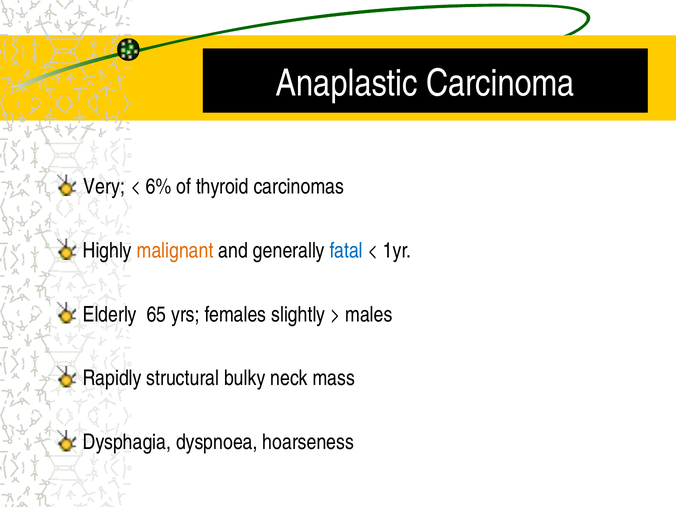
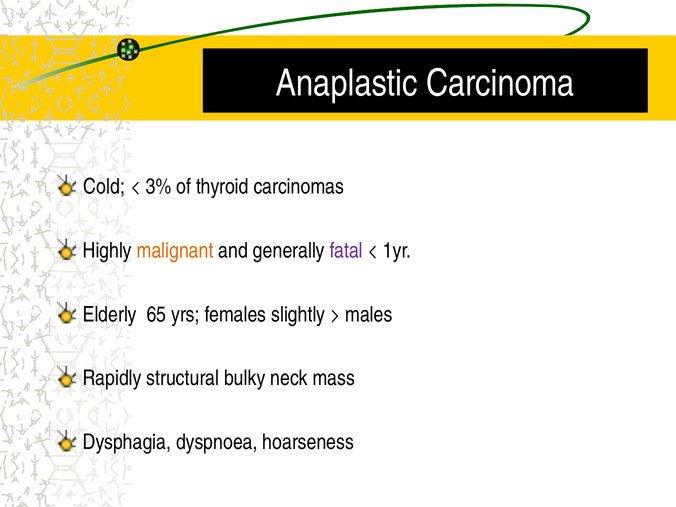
Very: Very -> Cold
6%: 6% -> 3%
fatal colour: blue -> purple
